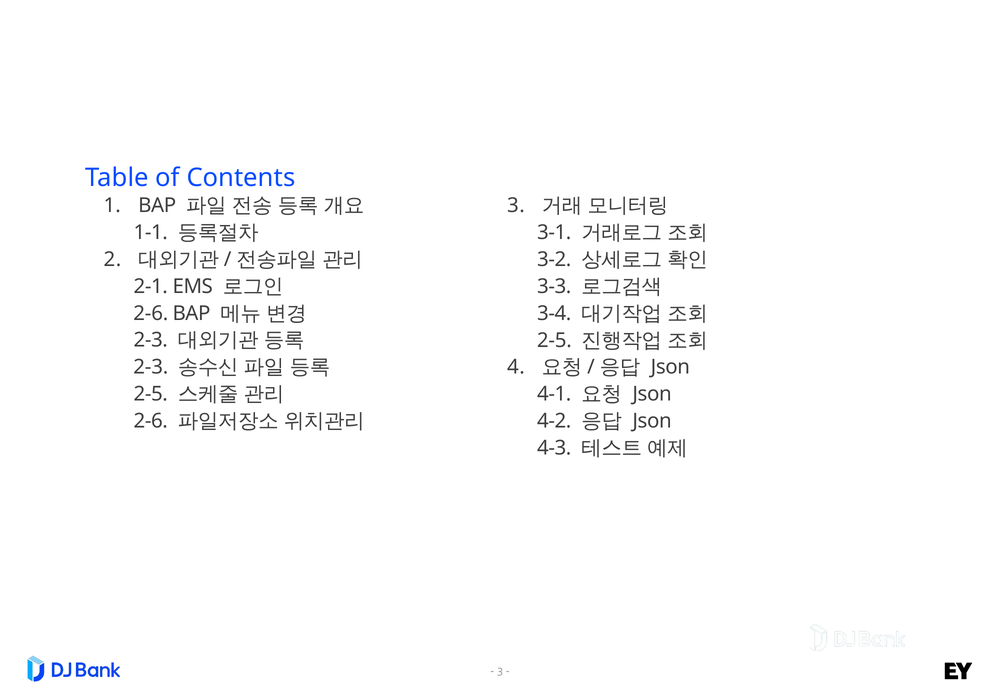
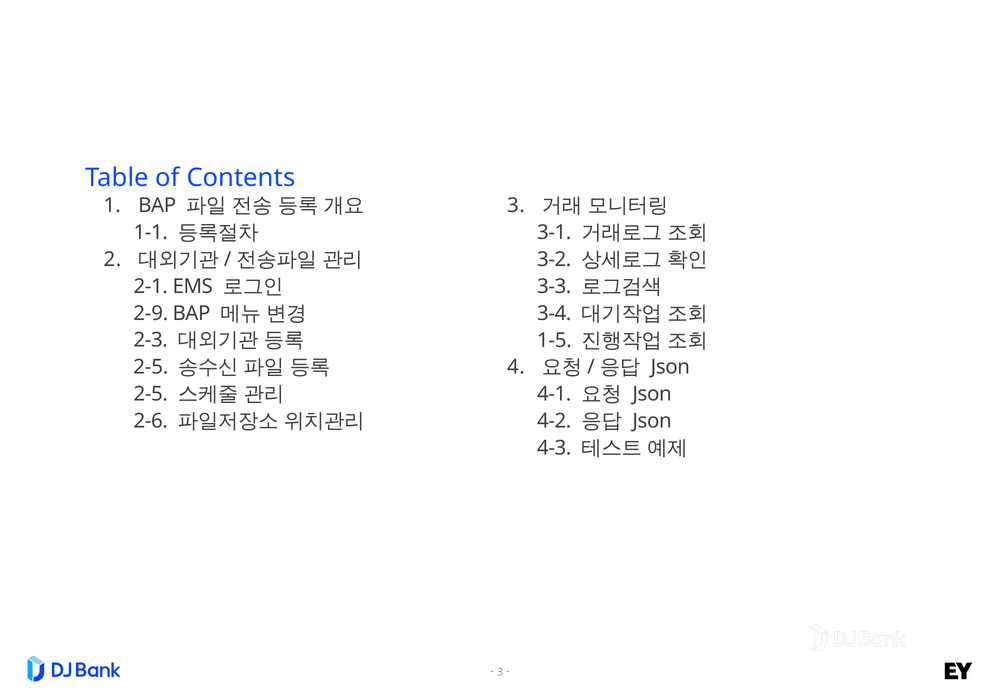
2-6 at (151, 313): 2-6 -> 2-9
2-5 at (554, 340): 2-5 -> 1-5
2-3 at (151, 367): 2-3 -> 2-5
